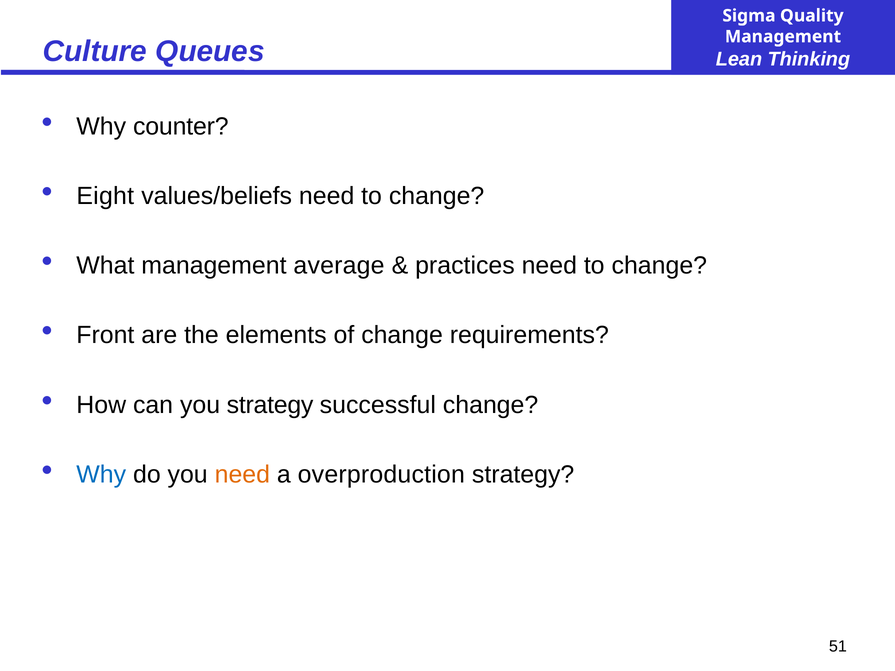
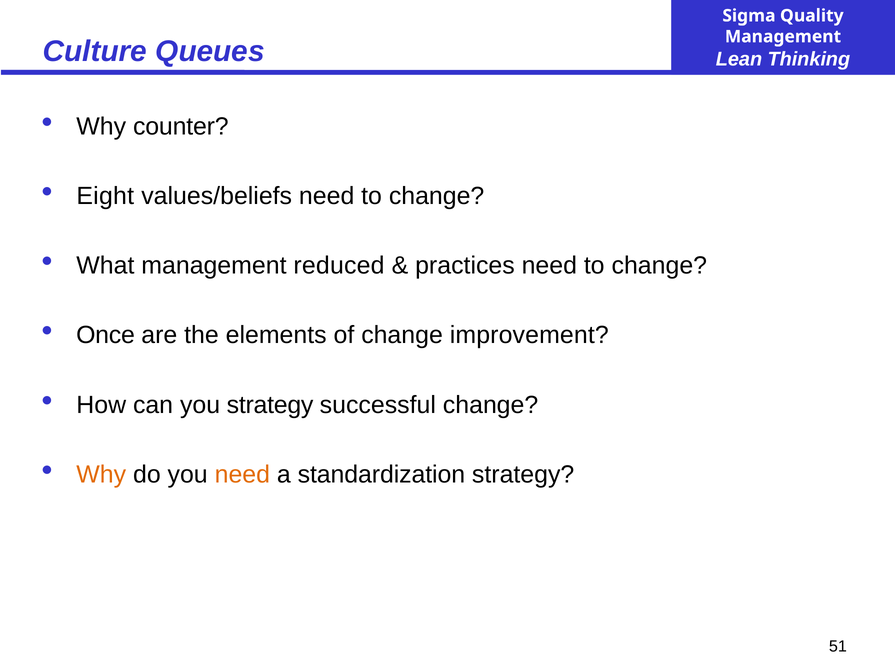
average: average -> reduced
Front: Front -> Once
requirements: requirements -> improvement
Why at (101, 475) colour: blue -> orange
overproduction: overproduction -> standardization
